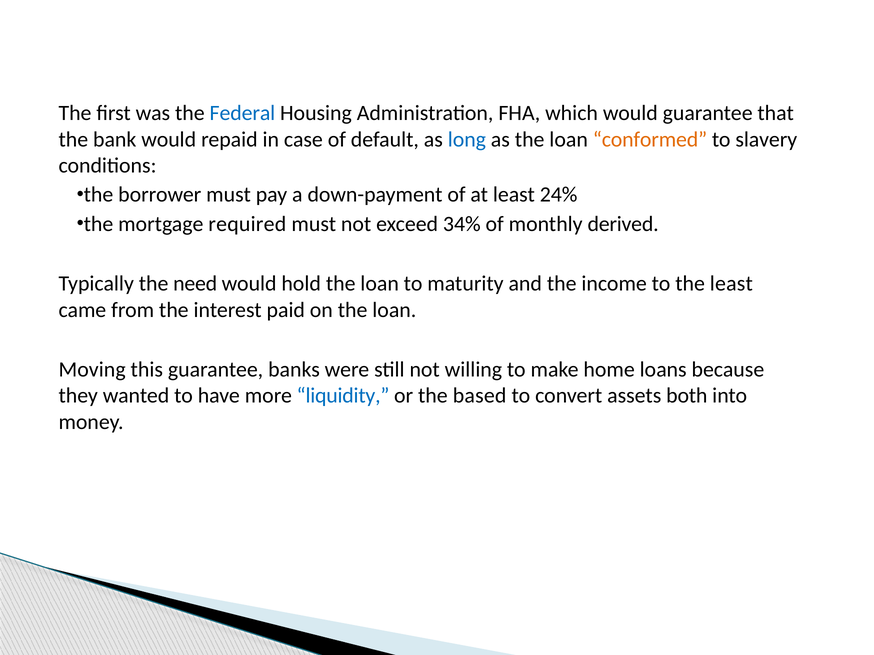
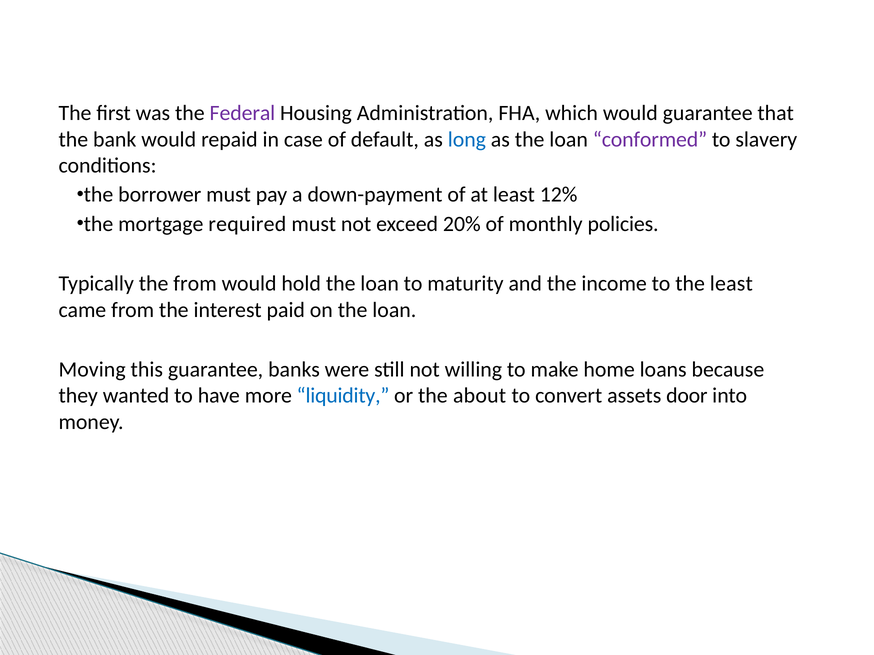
Federal colour: blue -> purple
conformed colour: orange -> purple
24%: 24% -> 12%
34%: 34% -> 20%
derived: derived -> policies
the need: need -> from
based: based -> about
both: both -> door
